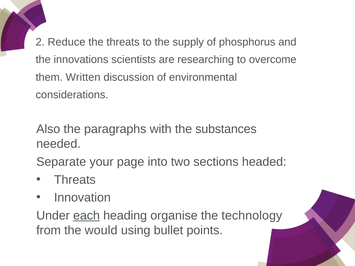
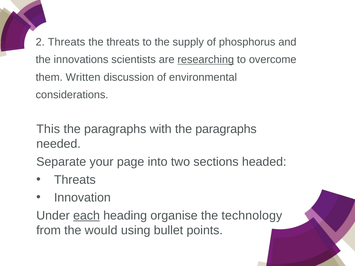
2 Reduce: Reduce -> Threats
researching underline: none -> present
Also: Also -> This
with the substances: substances -> paragraphs
